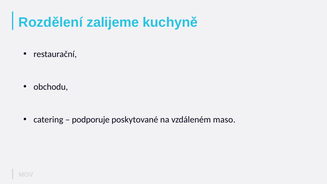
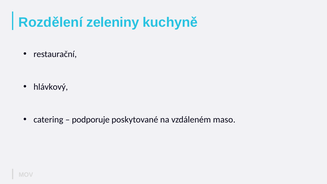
zalijeme: zalijeme -> zeleniny
obchodu: obchodu -> hlávkový
